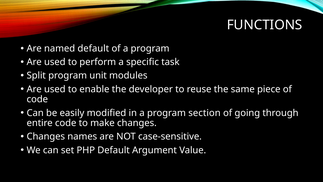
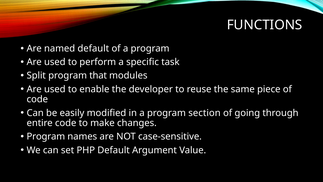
unit: unit -> that
Changes at (46, 136): Changes -> Program
